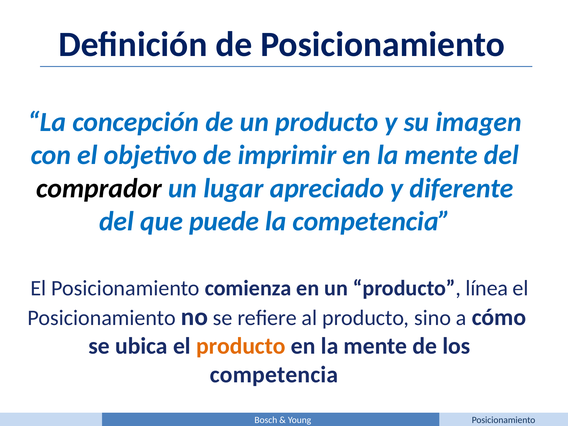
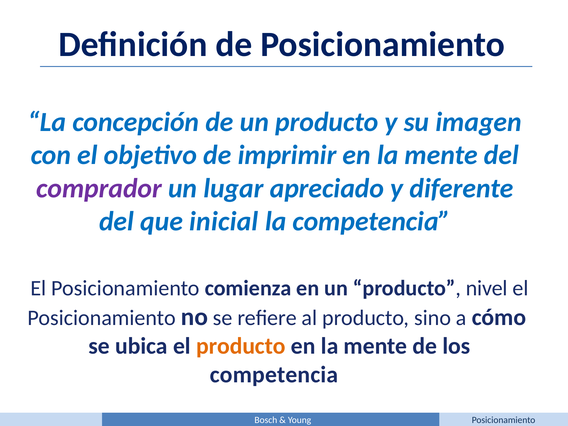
comprador colour: black -> purple
puede: puede -> inicial
línea: línea -> nivel
